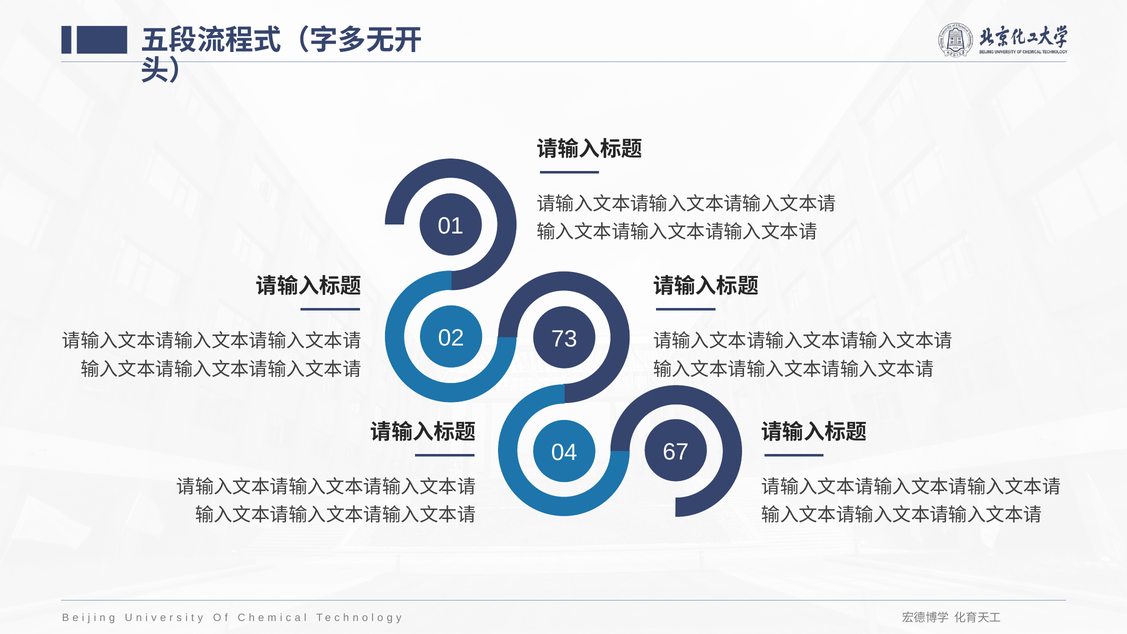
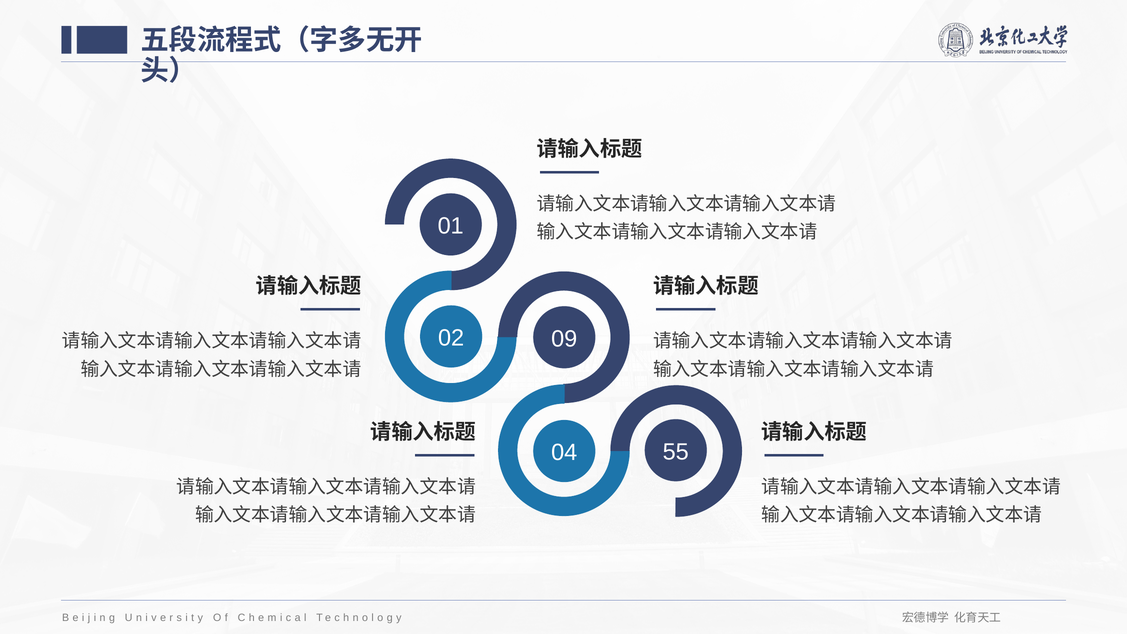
73: 73 -> 09
67: 67 -> 55
